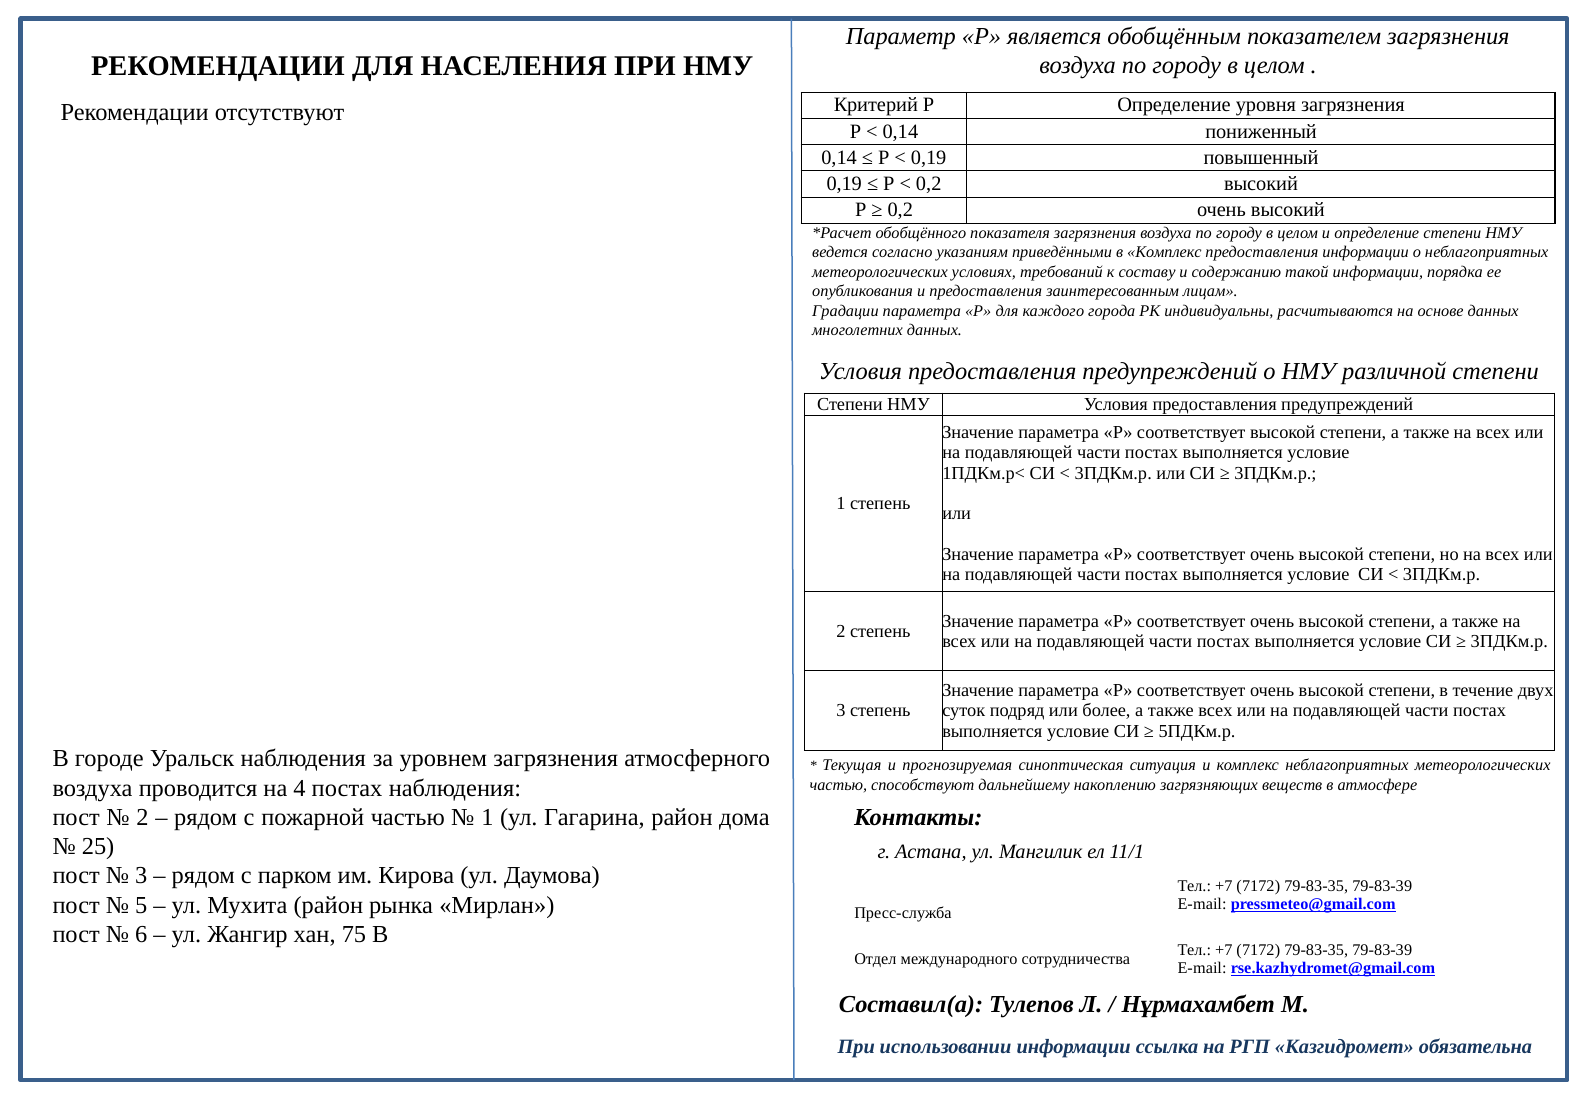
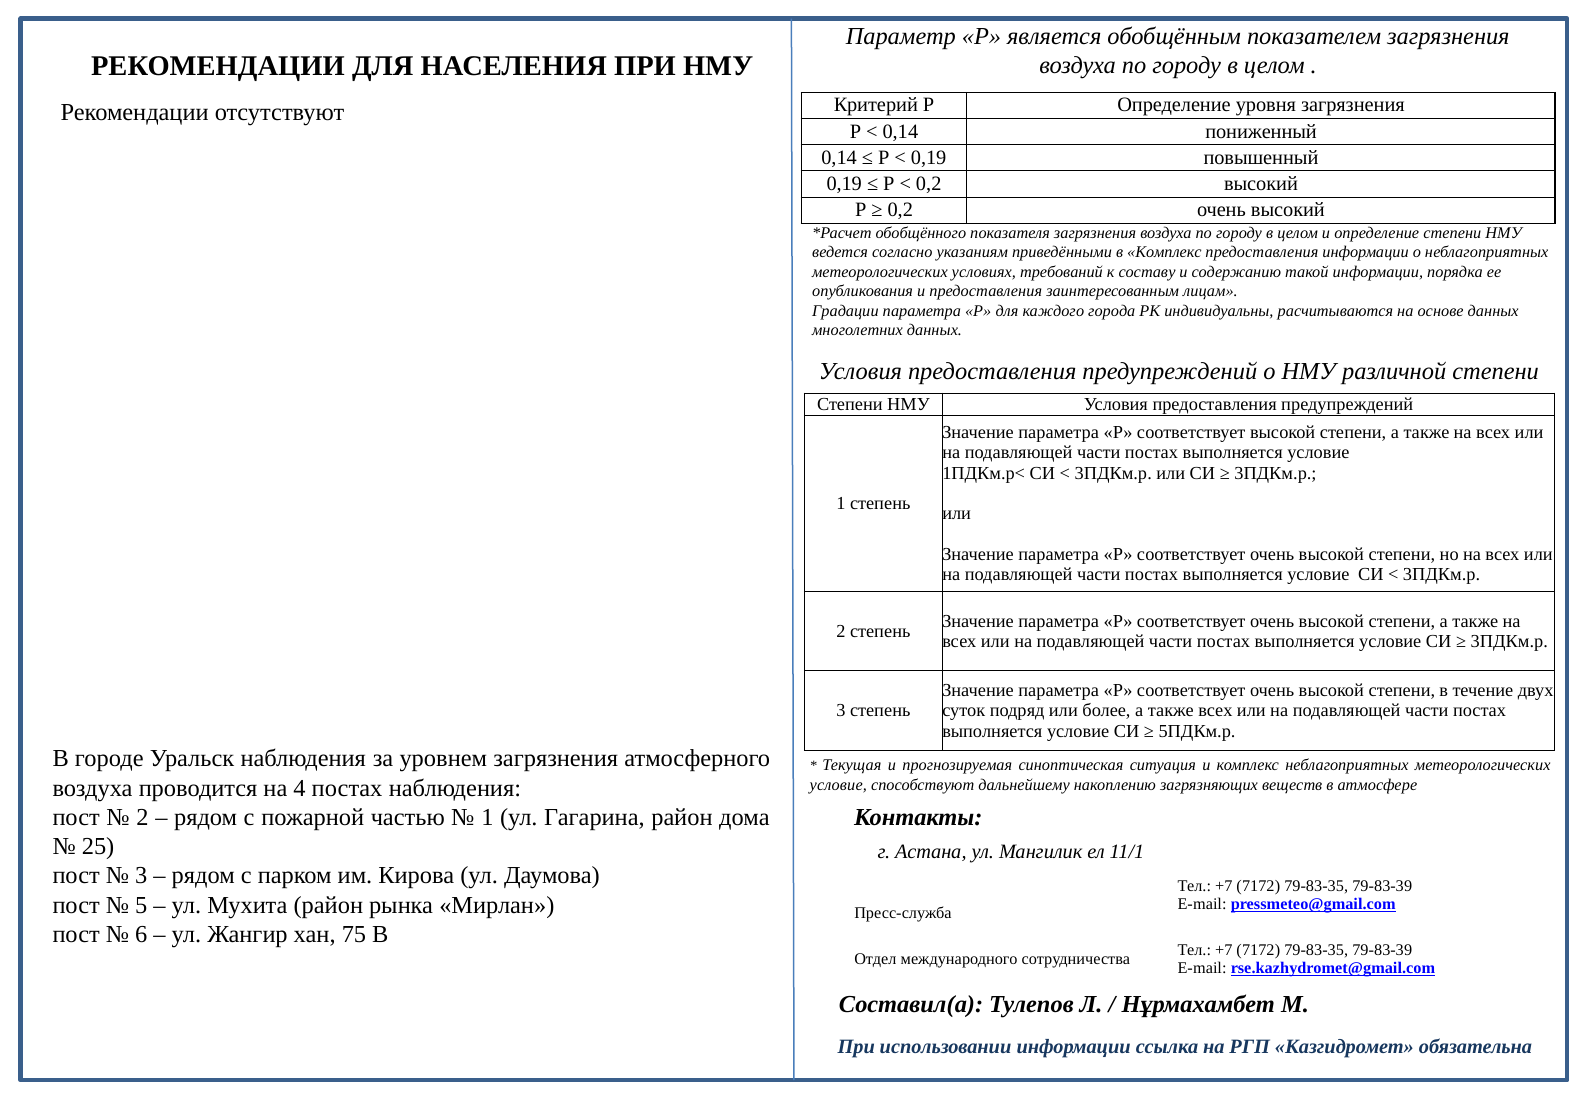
частью at (838, 785): частью -> условие
